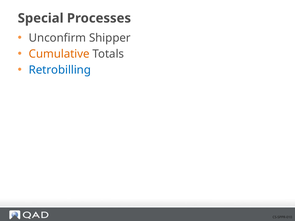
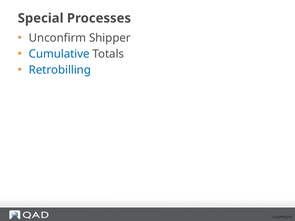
Cumulative colour: orange -> blue
